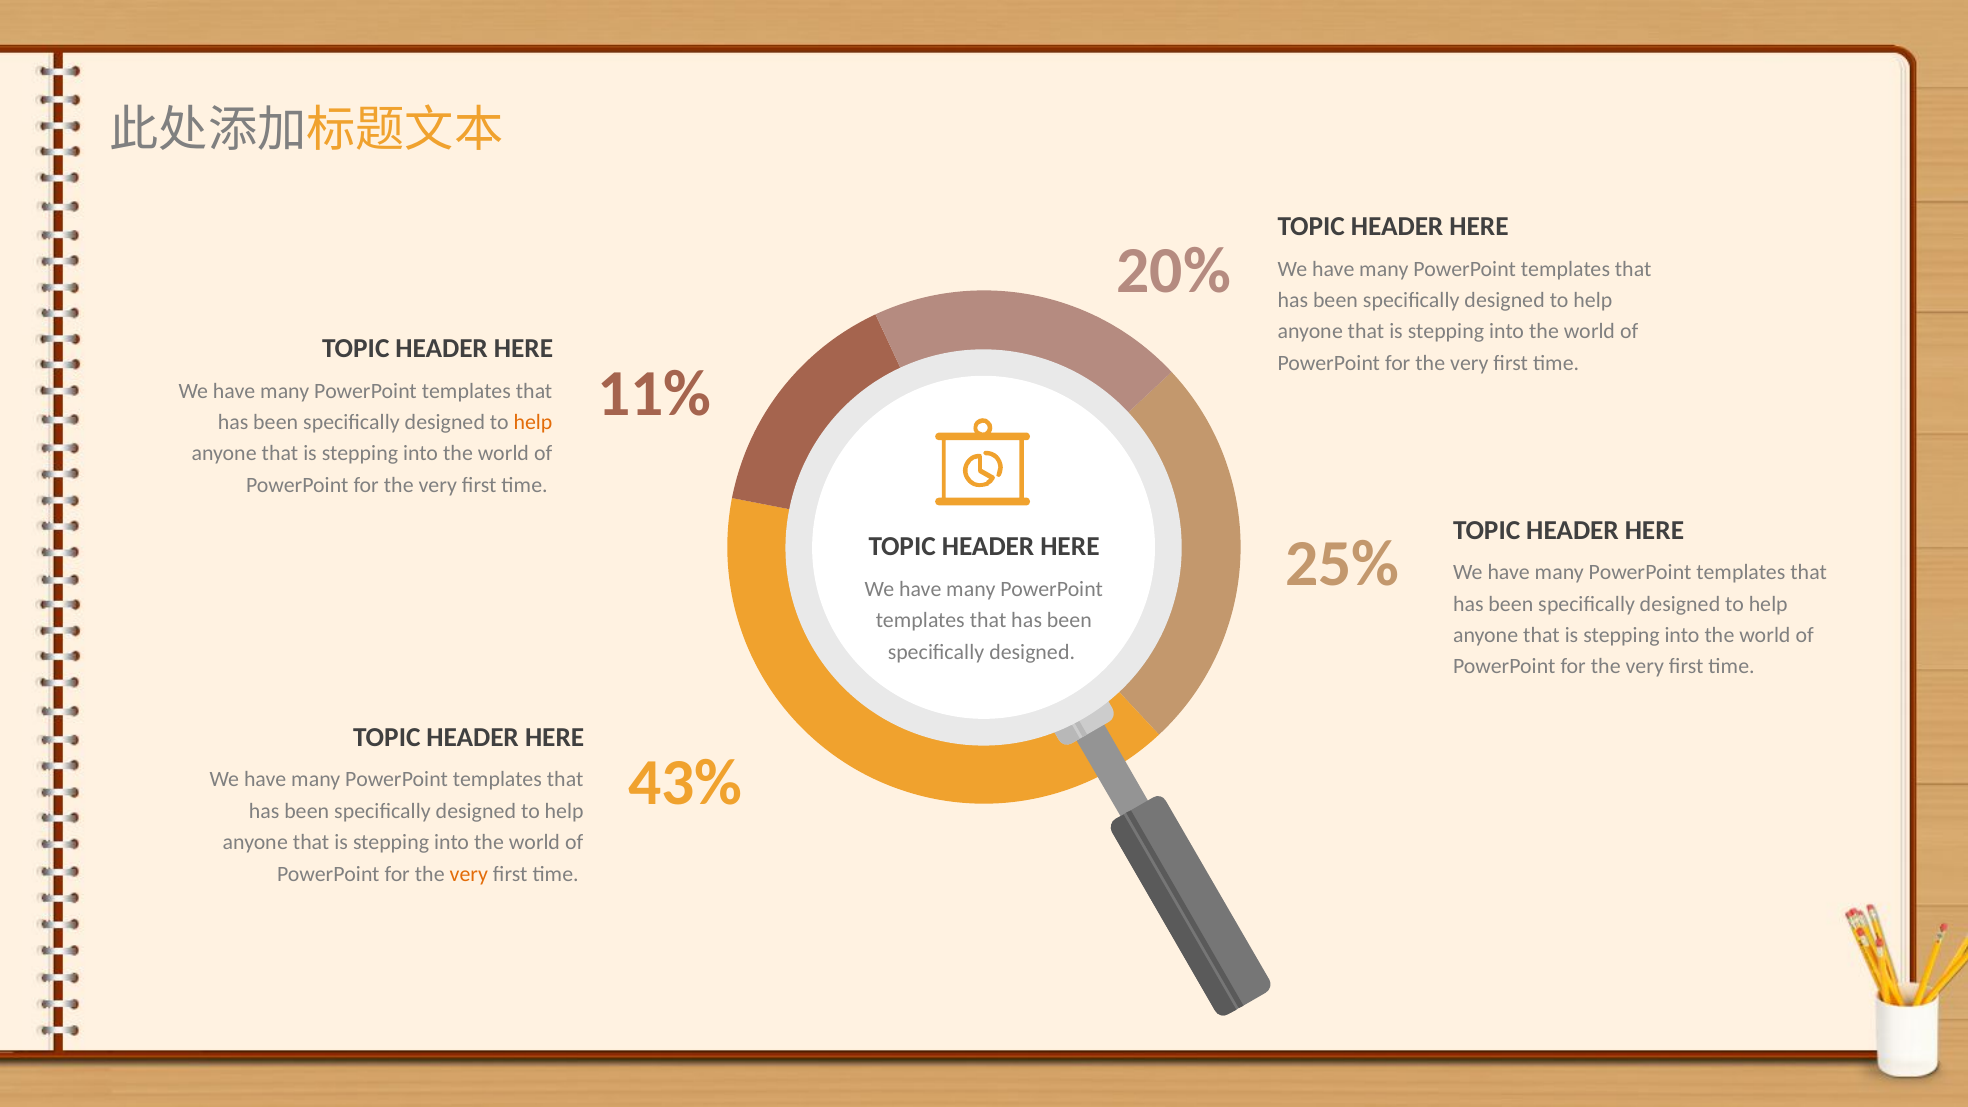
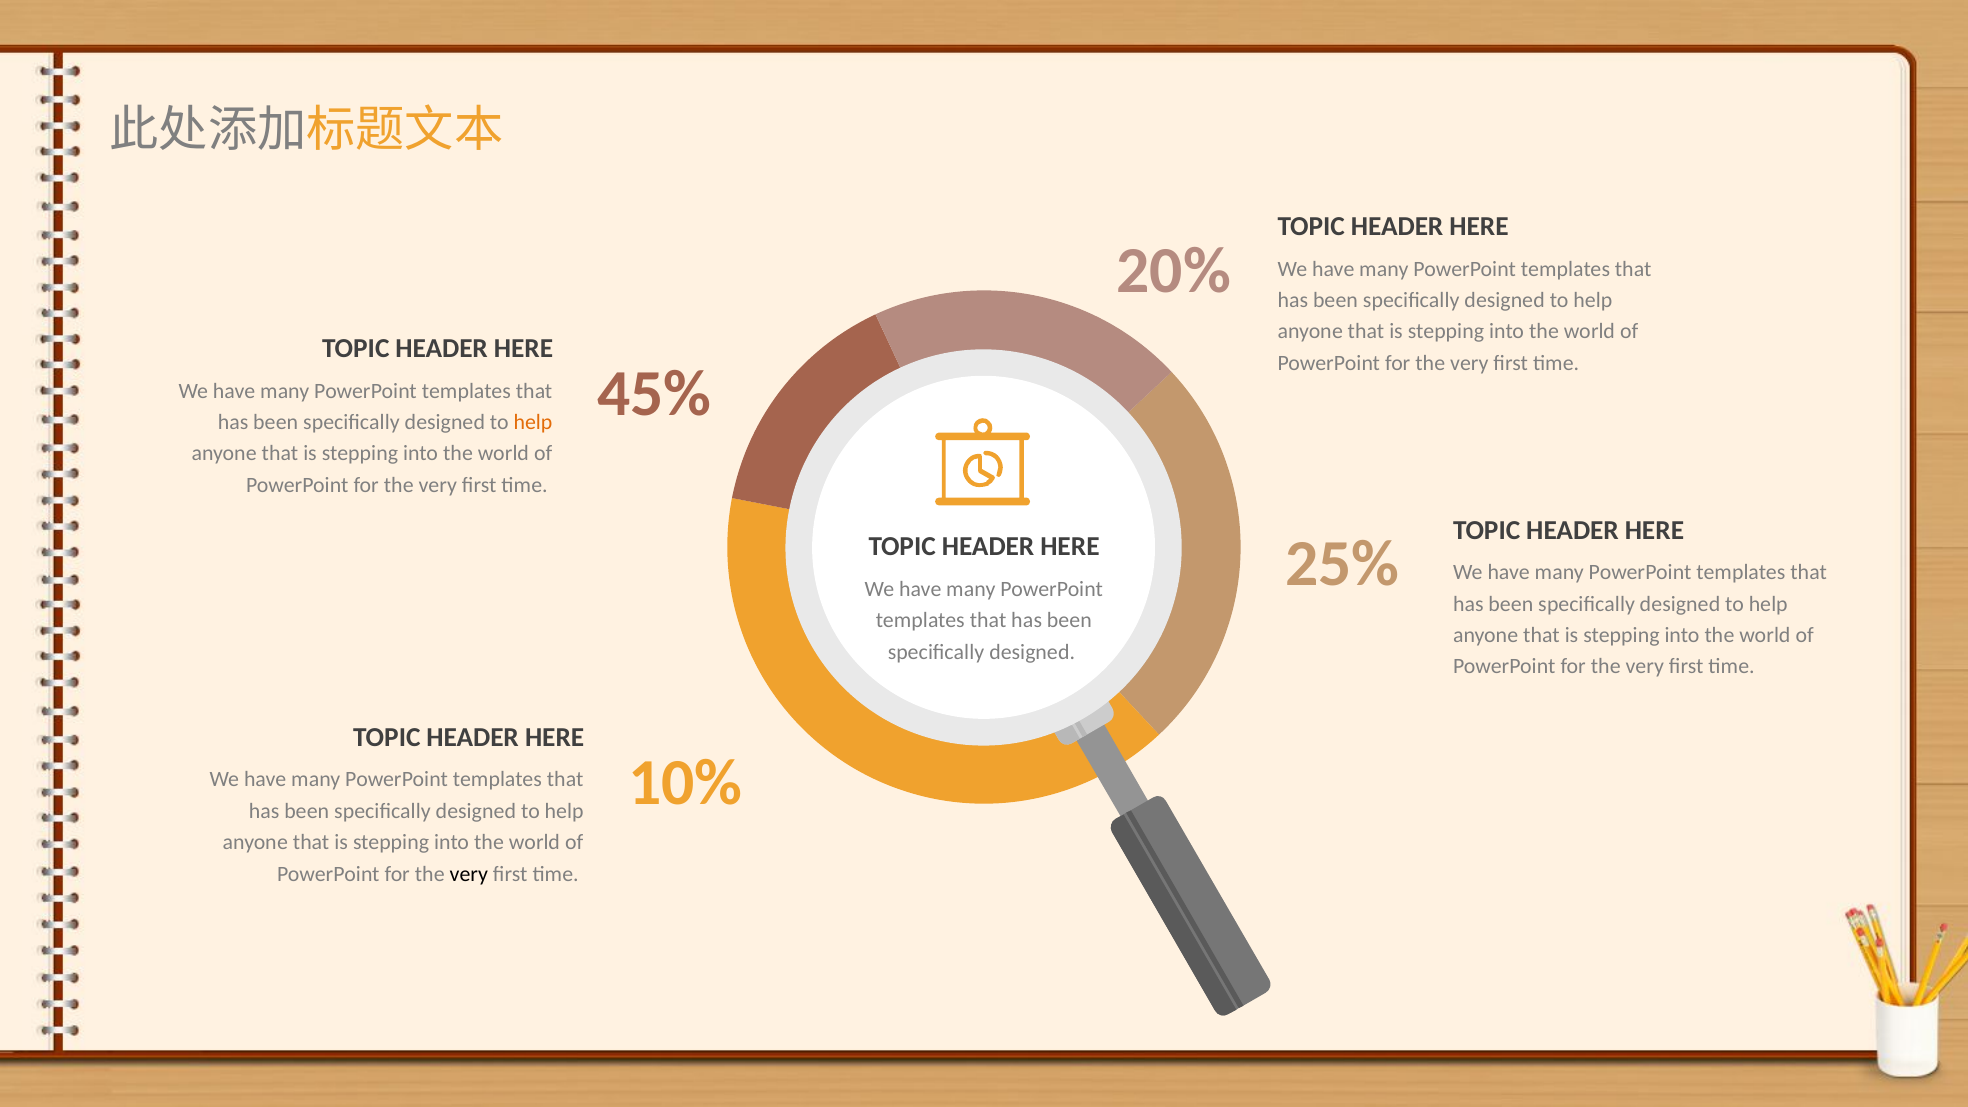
11%: 11% -> 45%
43%: 43% -> 10%
very at (469, 874) colour: orange -> black
